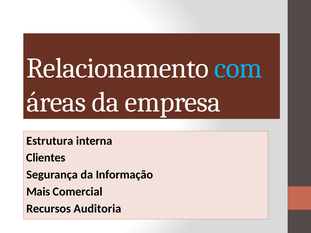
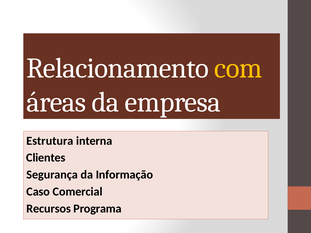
com colour: light blue -> yellow
Mais: Mais -> Caso
Auditoria: Auditoria -> Programa
